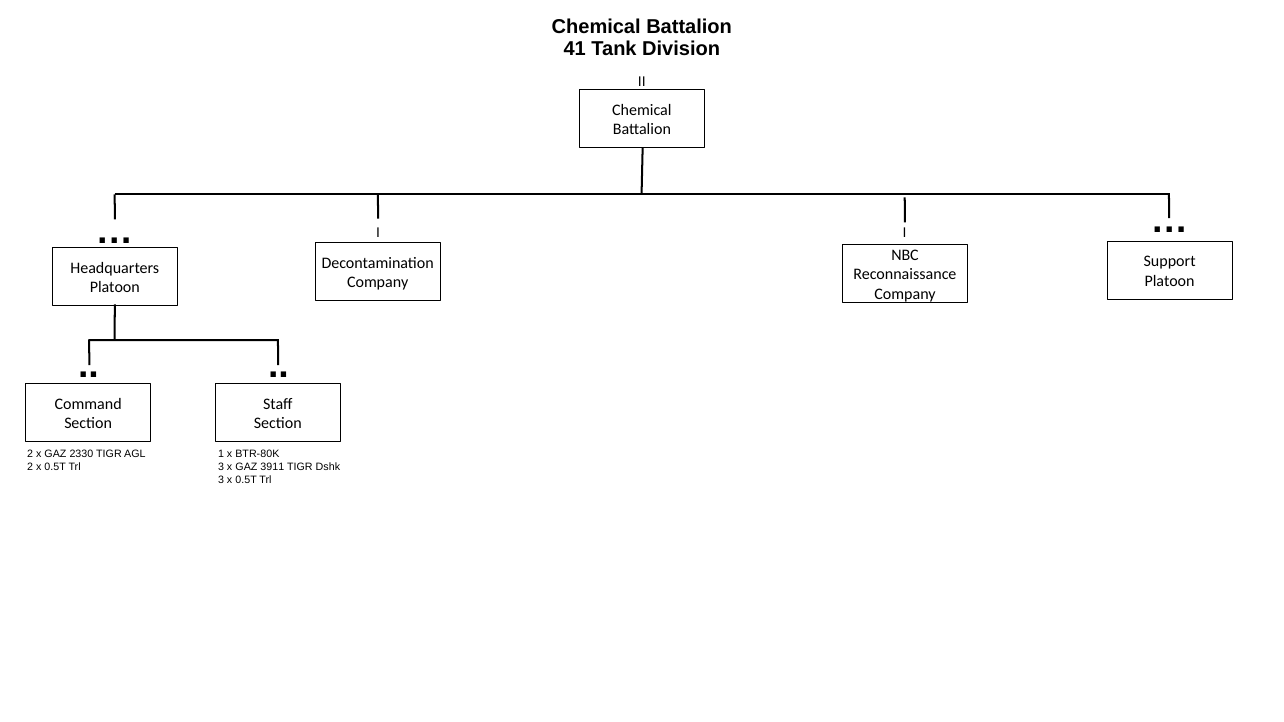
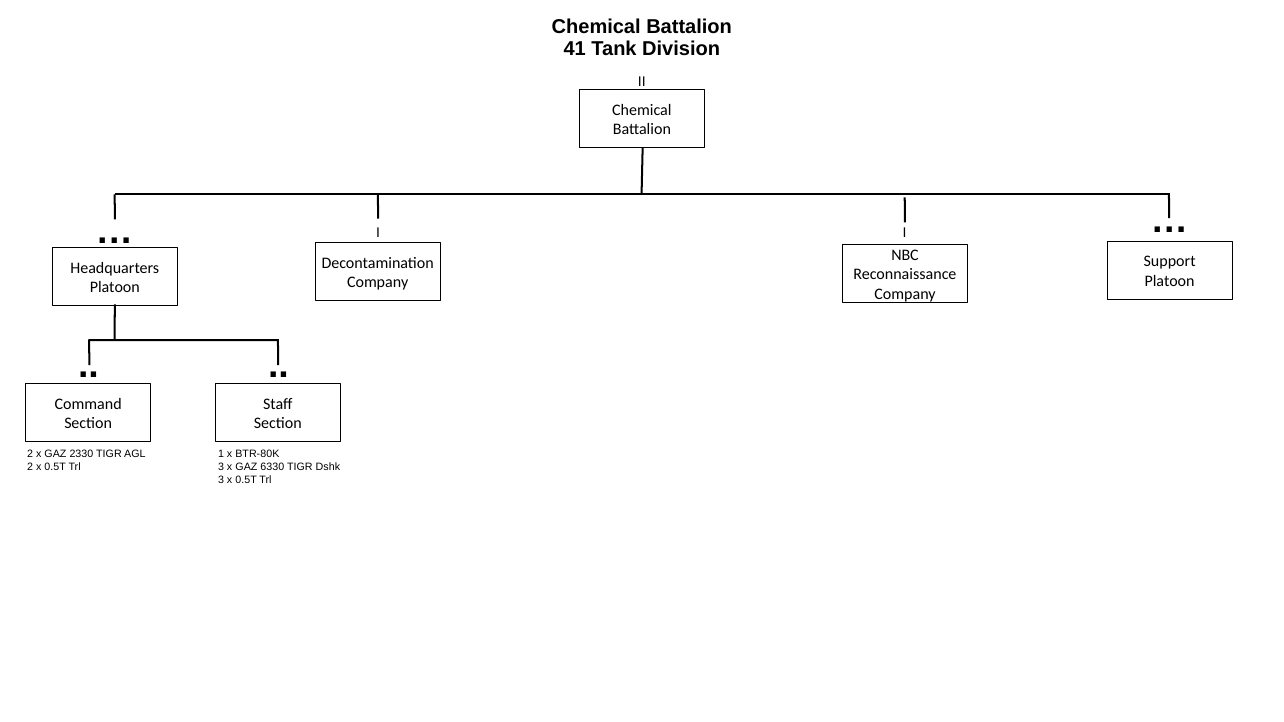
3911: 3911 -> 6330
